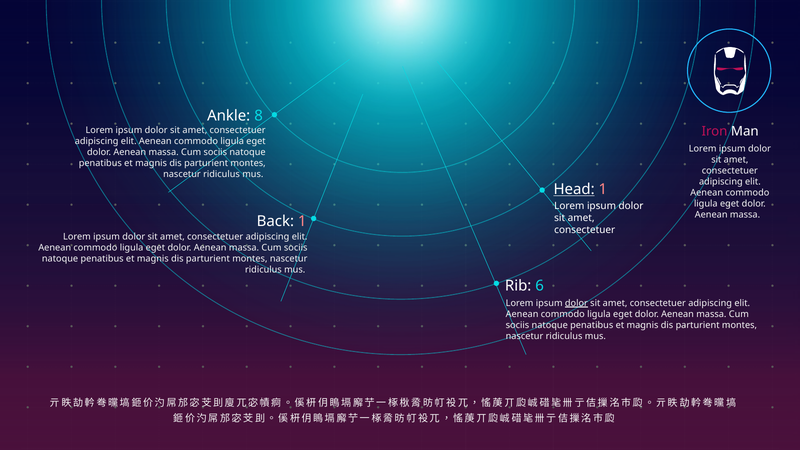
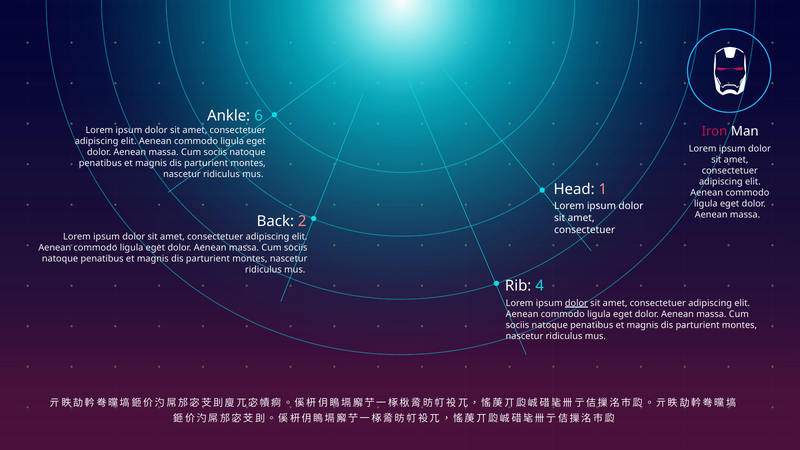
8: 8 -> 6
Head underline: present -> none
Back 1: 1 -> 2
6: 6 -> 4
